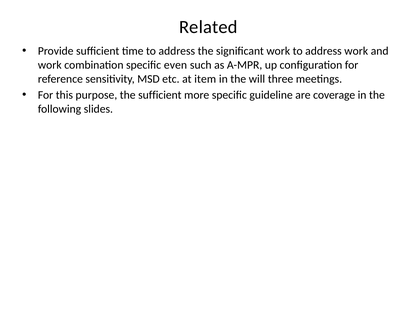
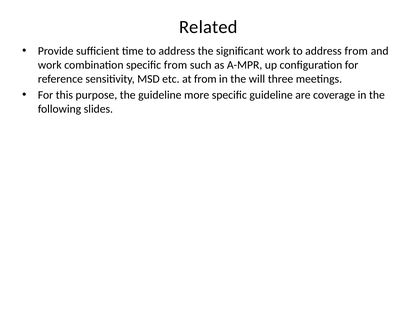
address work: work -> from
specific even: even -> from
at item: item -> from
the sufficient: sufficient -> guideline
